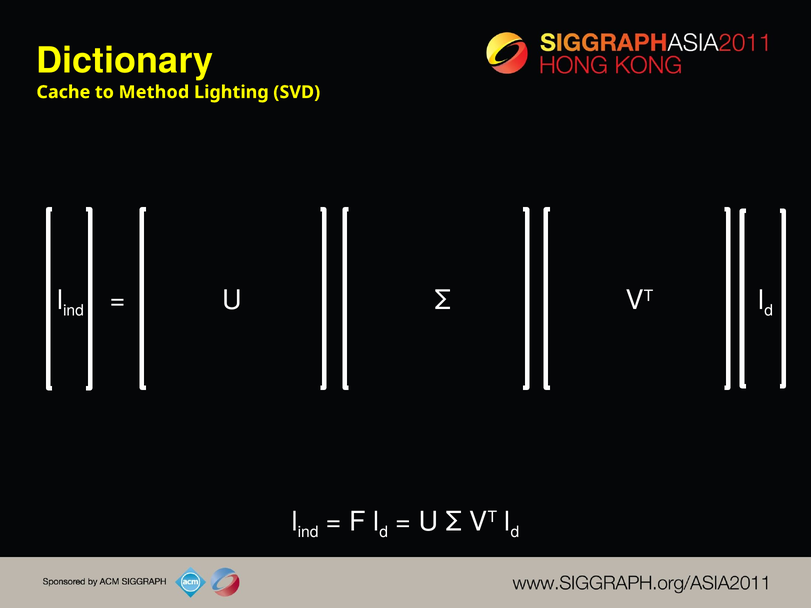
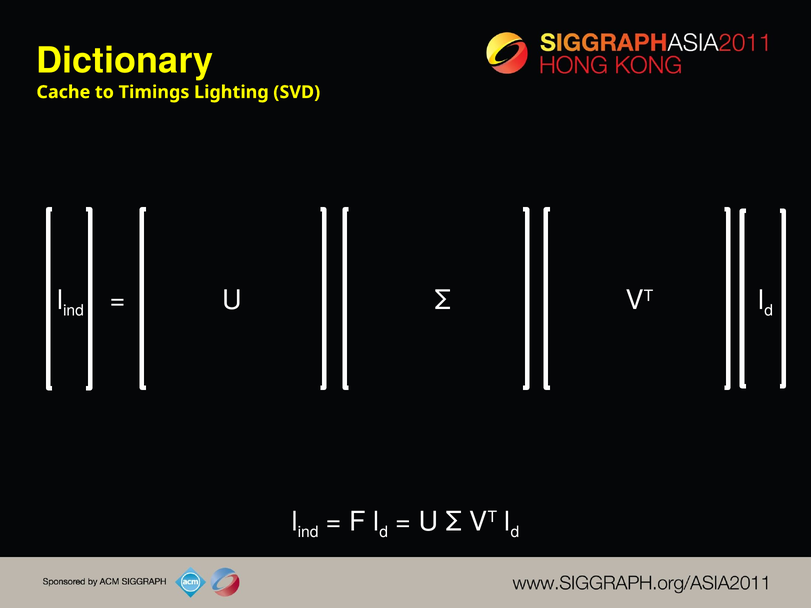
Method: Method -> Timings
